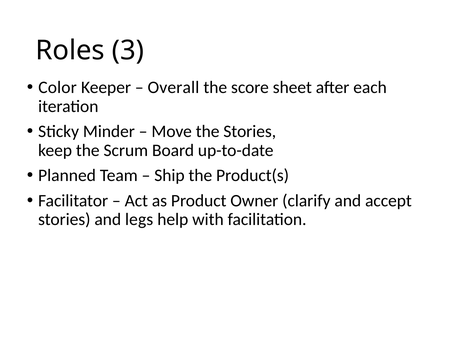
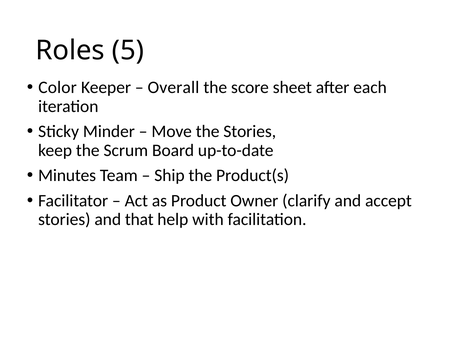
3: 3 -> 5
Planned: Planned -> Minutes
legs: legs -> that
